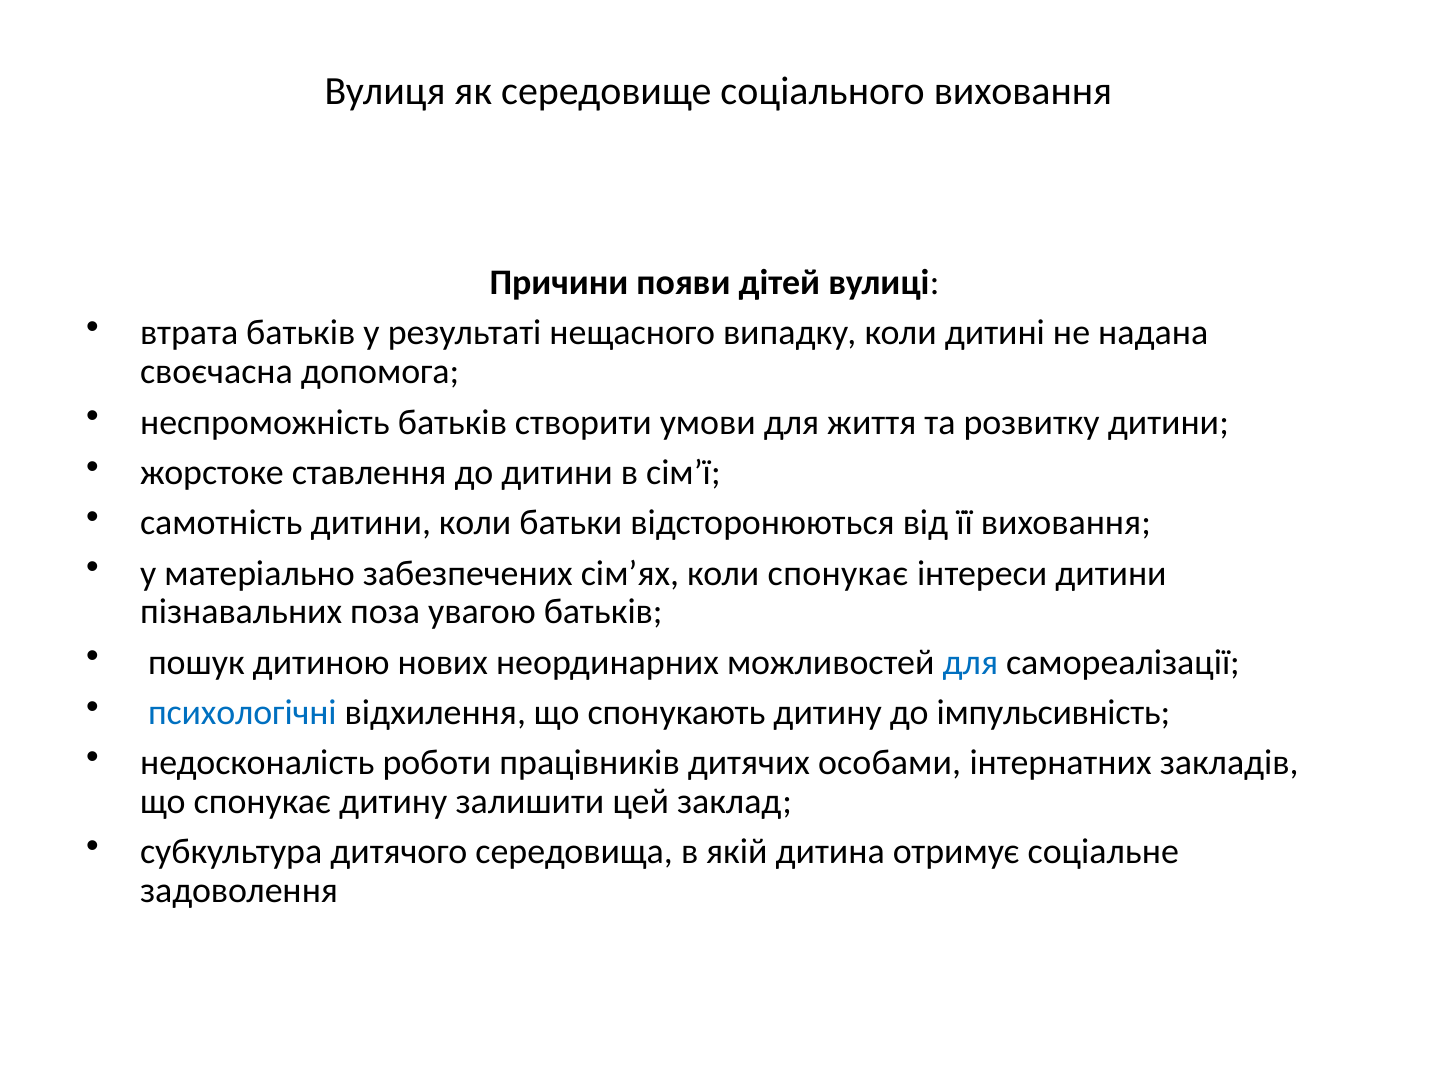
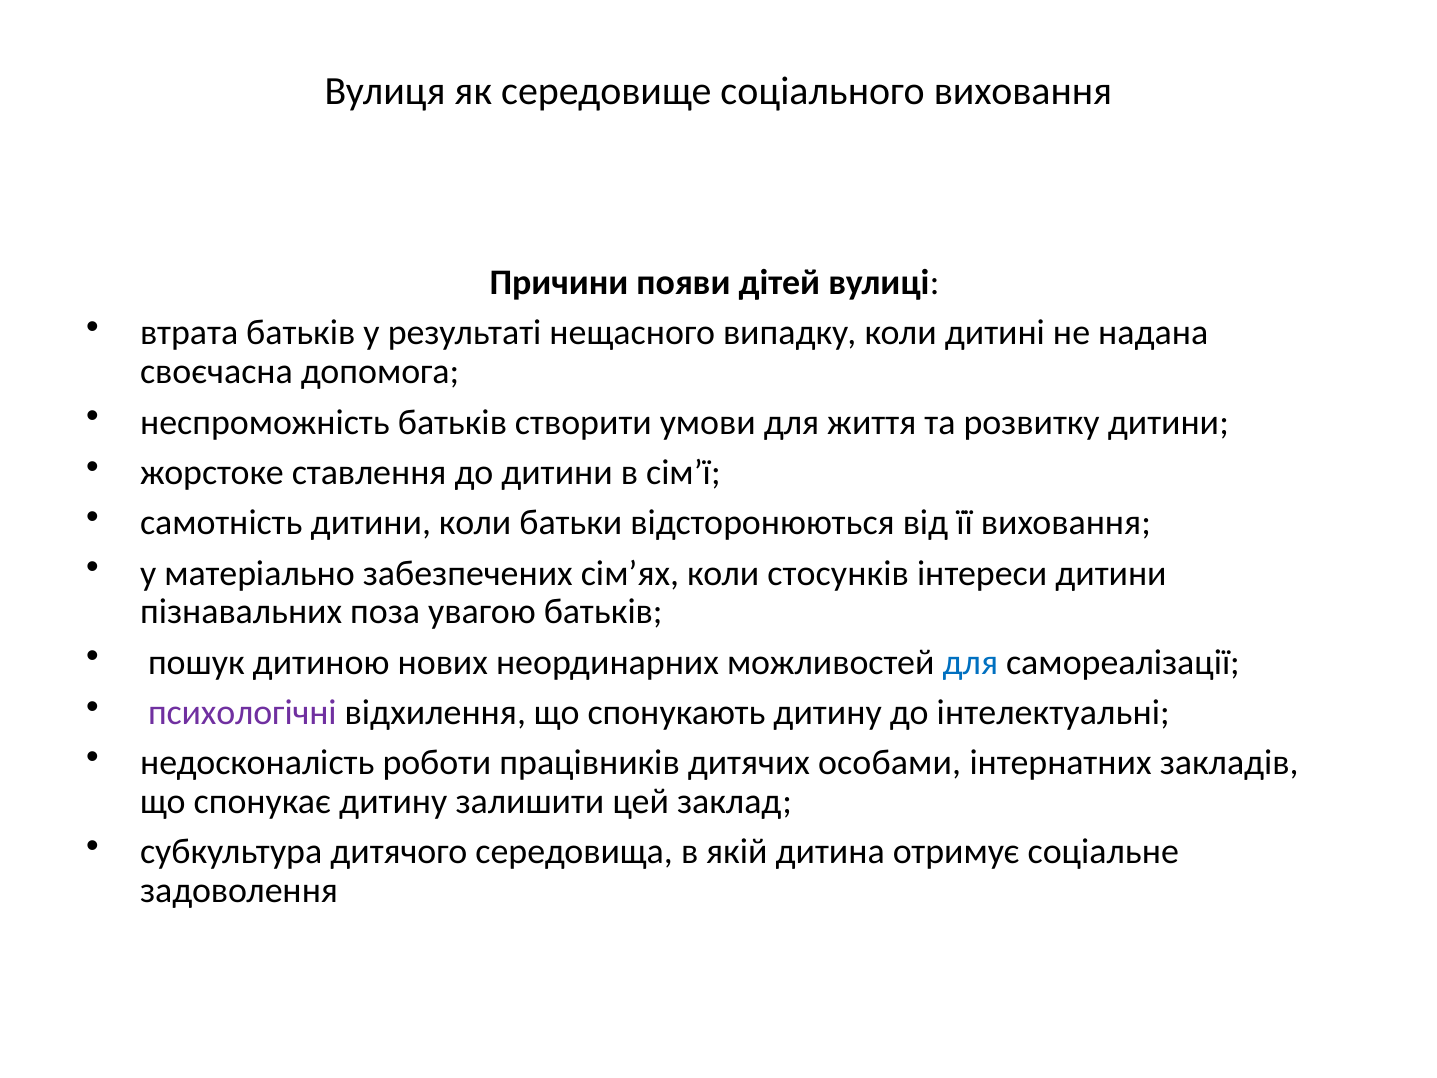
коли спонукає: спонукає -> стосунків
психологічні colour: blue -> purple
імпульсивність: імпульсивність -> інтелектуальні
